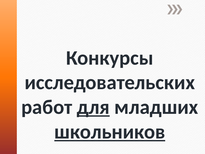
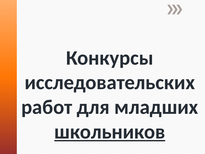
для underline: present -> none
